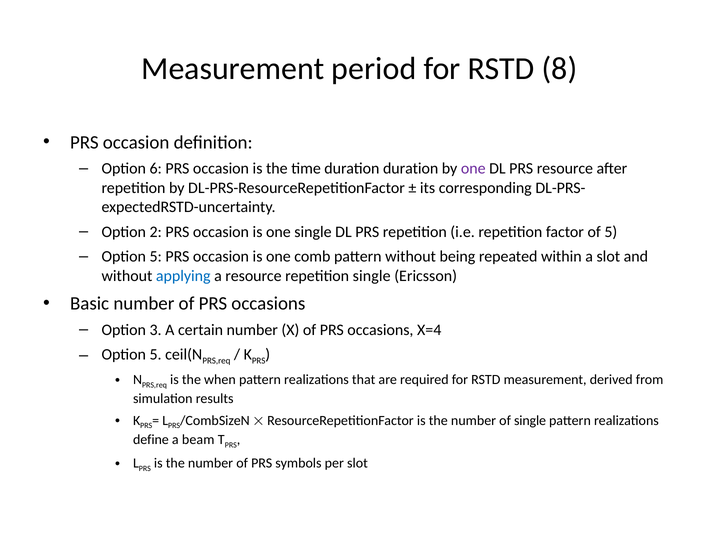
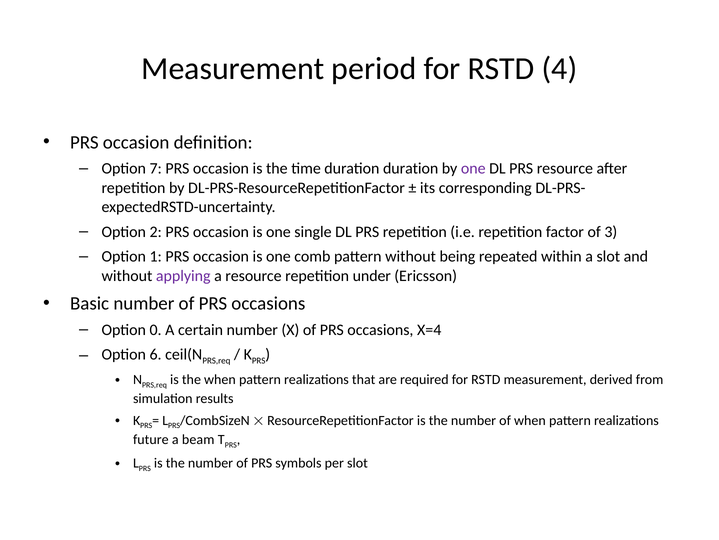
8: 8 -> 4
6: 6 -> 7
of 5: 5 -> 3
5 at (156, 256): 5 -> 1
applying colour: blue -> purple
repetition single: single -> under
3: 3 -> 0
5 at (156, 354): 5 -> 6
of single: single -> when
define: define -> future
